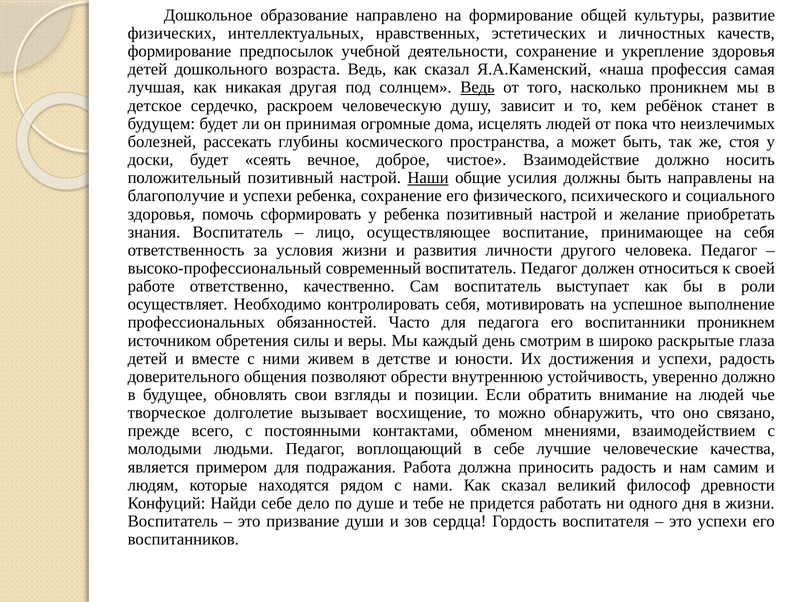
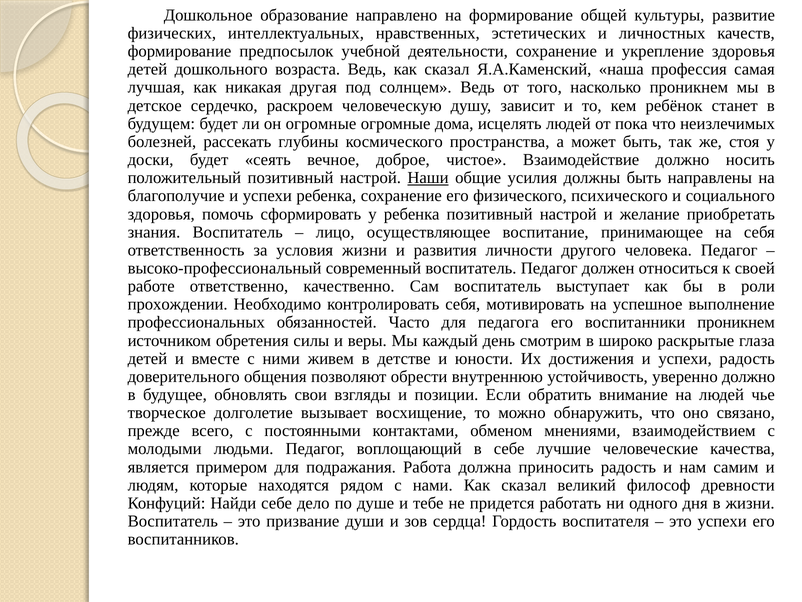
Ведь at (478, 87) underline: present -> none
он принимая: принимая -> огромные
осуществляет: осуществляет -> прохождении
